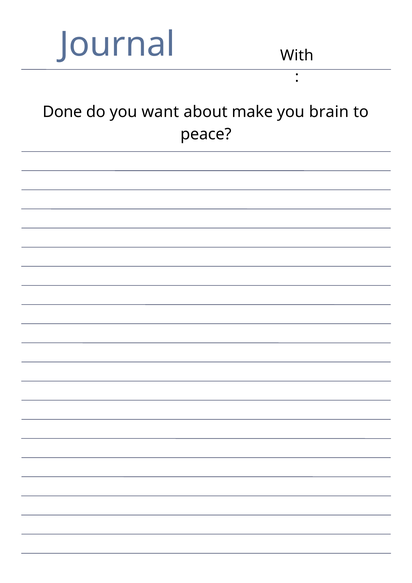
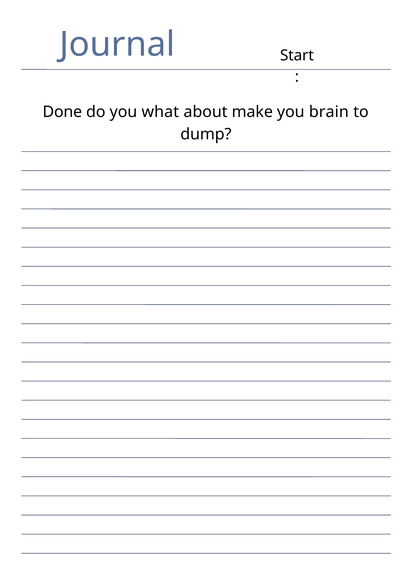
With: With -> Start
want: want -> what
peace: peace -> dump
